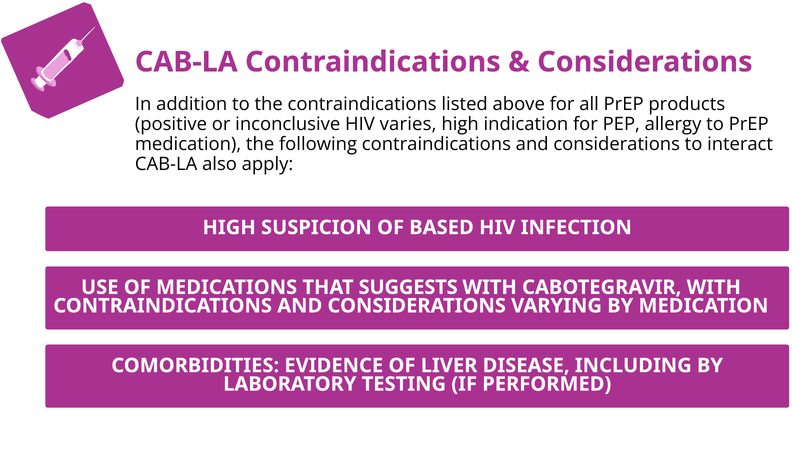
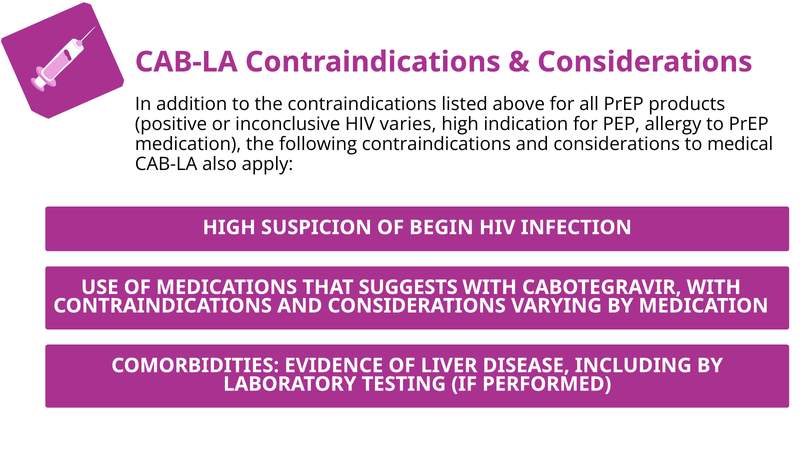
interact: interact -> medical
BASED: BASED -> BEGIN
